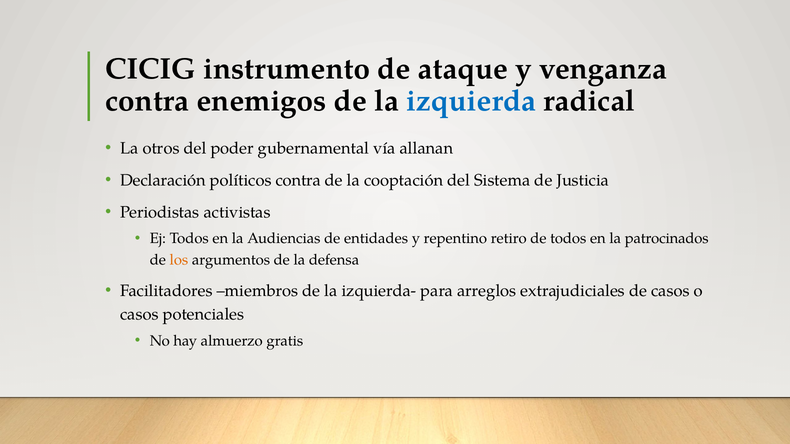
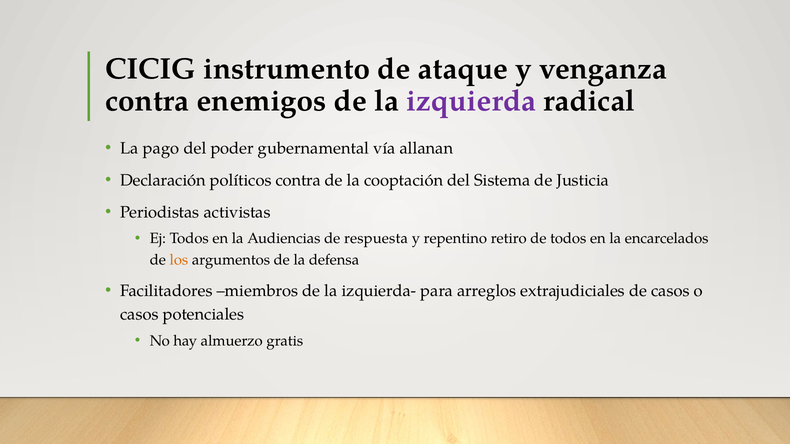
izquierda colour: blue -> purple
otros: otros -> pago
entidades: entidades -> respuesta
patrocinados: patrocinados -> encarcelados
